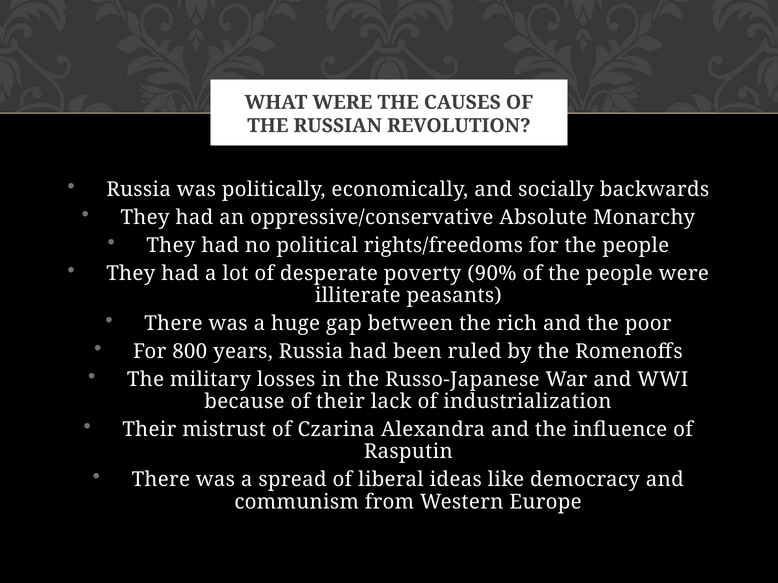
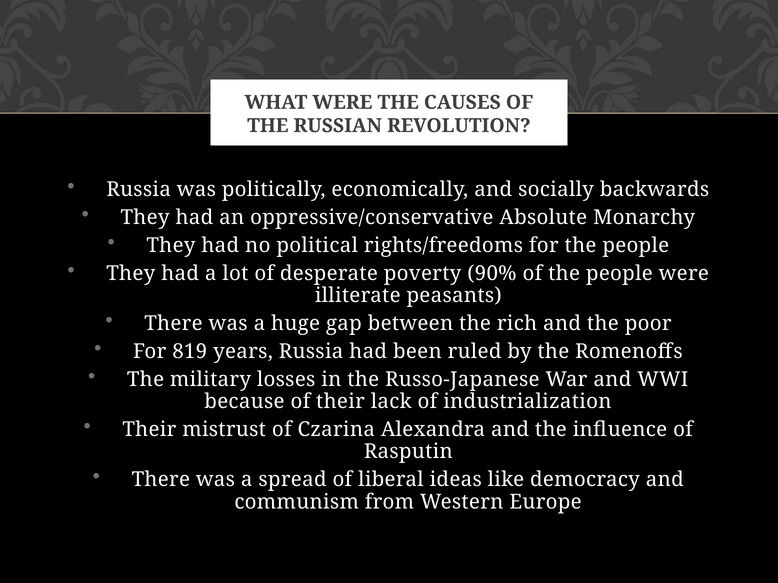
800: 800 -> 819
